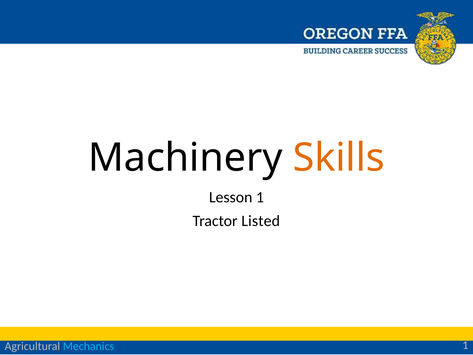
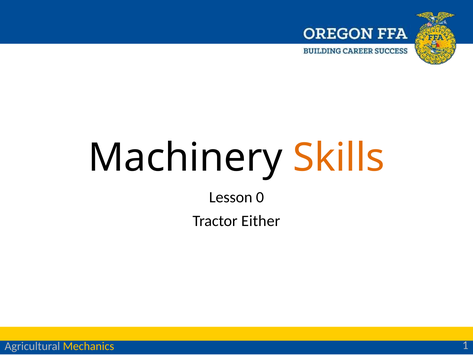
Lesson 1: 1 -> 0
Listed: Listed -> Either
Mechanics colour: light blue -> yellow
